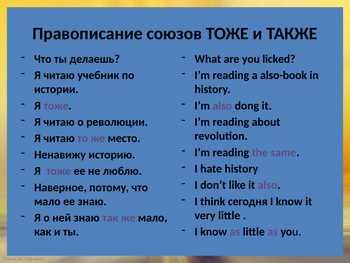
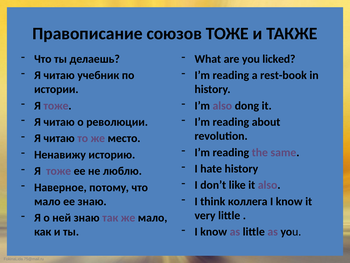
also-book: also-book -> rest-book
сегодня: сегодня -> коллега
